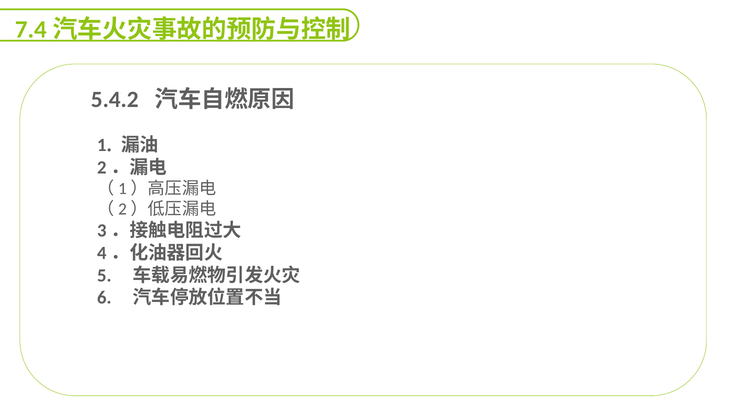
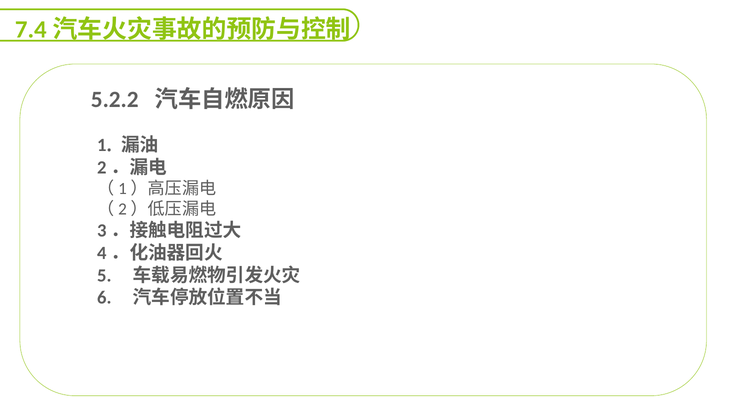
5.4.2: 5.4.2 -> 5.2.2
